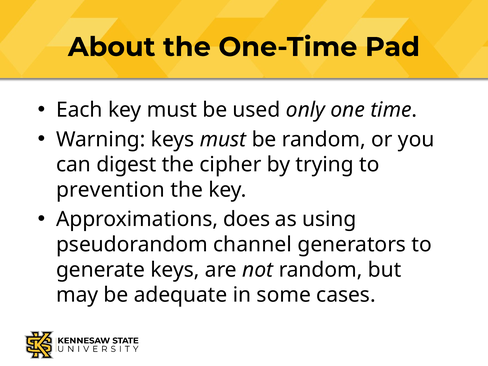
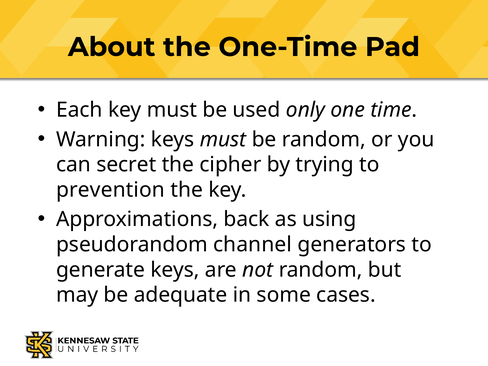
digest: digest -> secret
does: does -> back
